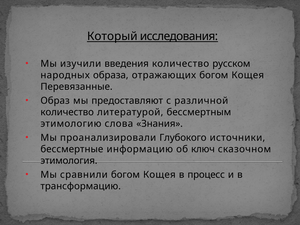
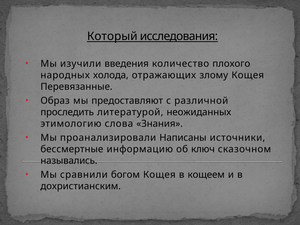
русском: русском -> плохого
образа: образа -> холода
отражающих богом: богом -> злому
количество at (67, 112): количество -> проследить
бессмертным: бессмертным -> неожиданных
Глубокого: Глубокого -> Написаны
этимология: этимология -> назывались
процесс: процесс -> кощеем
трансформацию: трансформацию -> дохристианским
